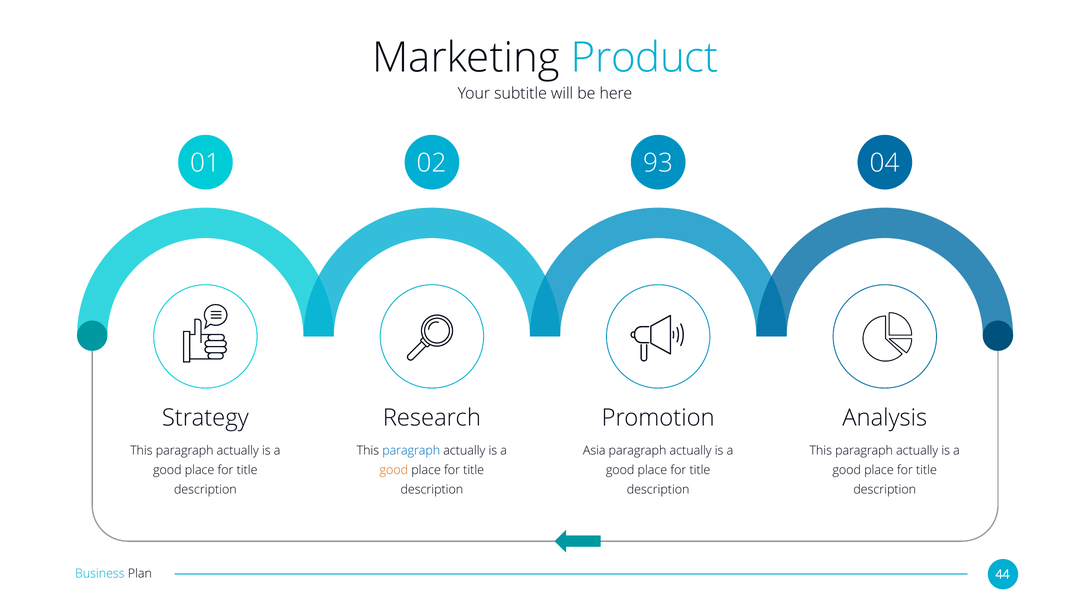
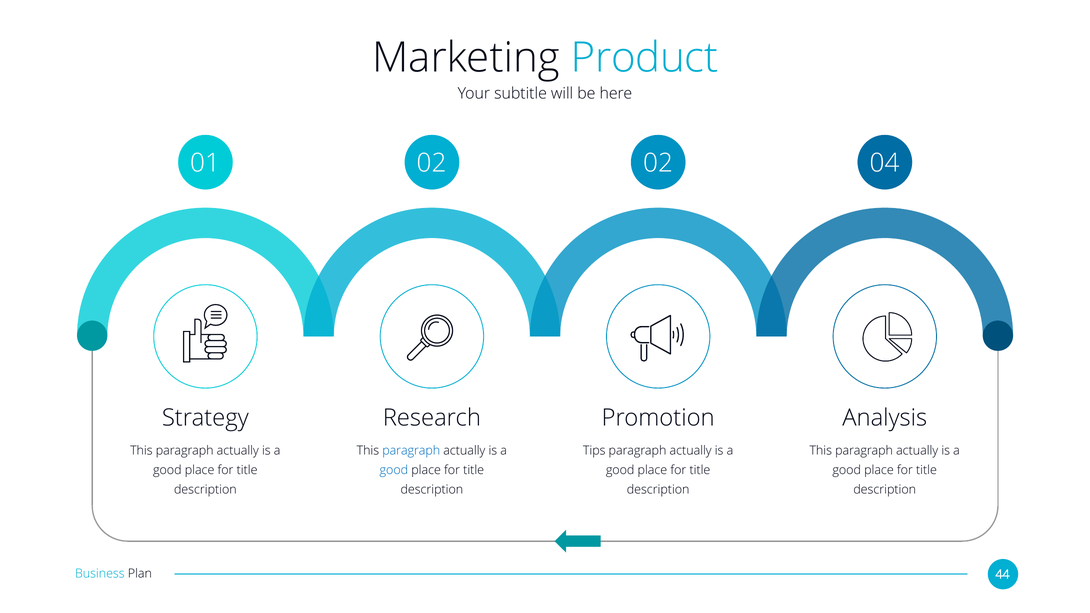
02 93: 93 -> 02
Asia: Asia -> Tips
good at (394, 470) colour: orange -> blue
